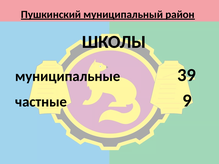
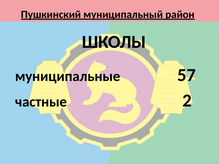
39: 39 -> 57
9: 9 -> 2
